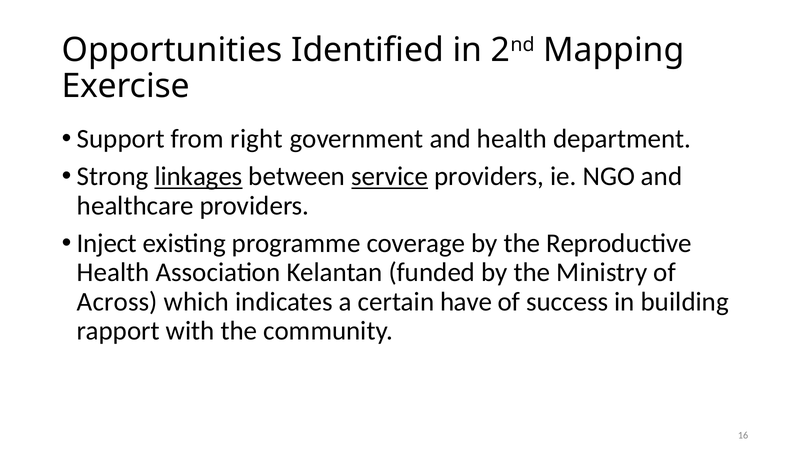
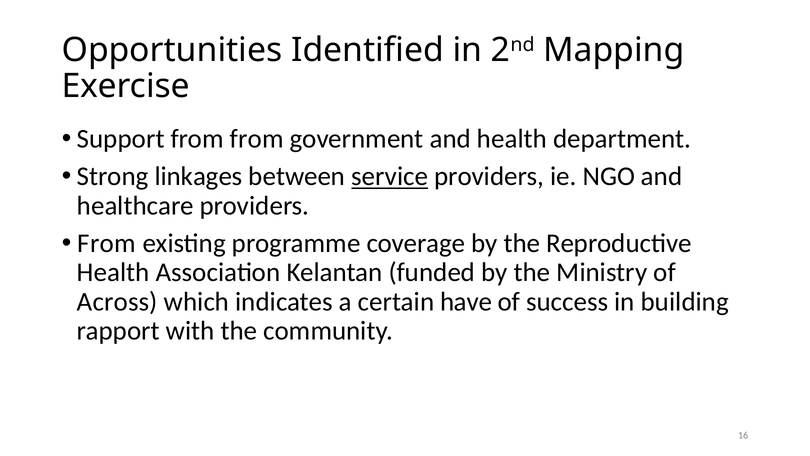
from right: right -> from
linkages underline: present -> none
Inject at (107, 243): Inject -> From
